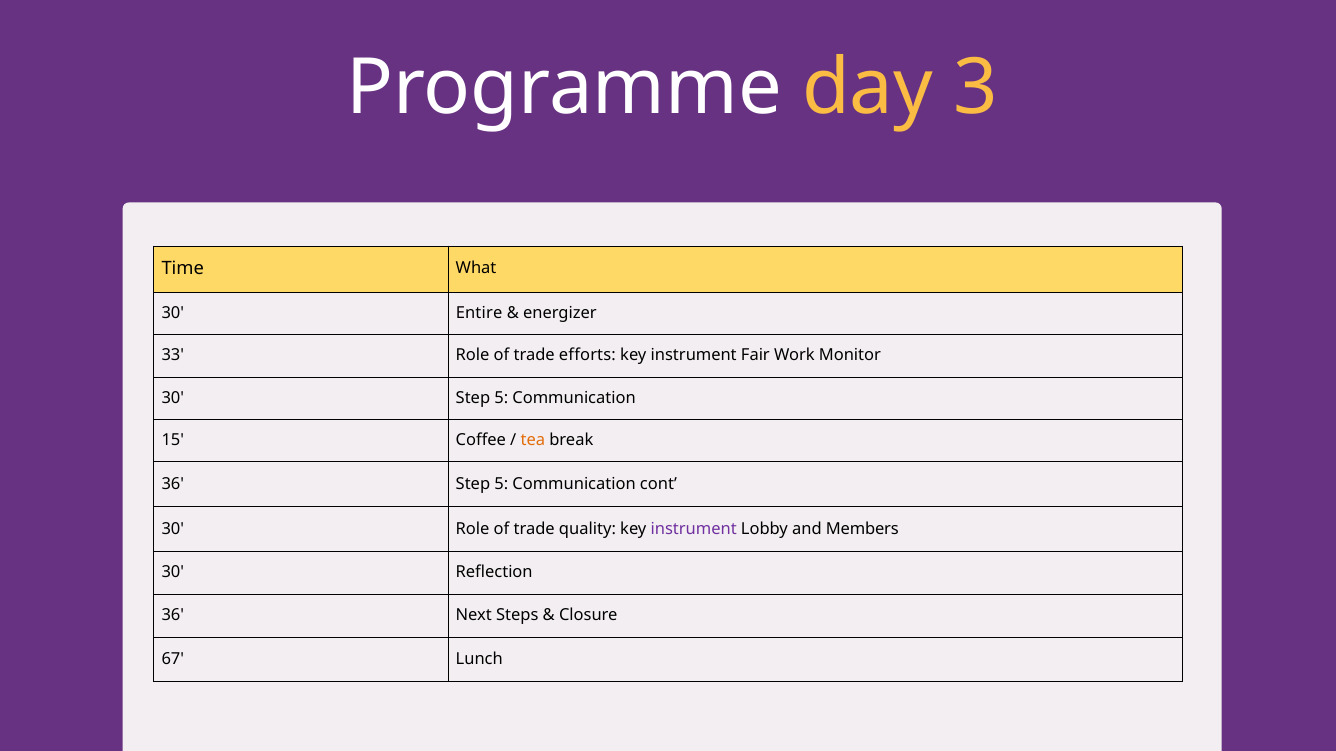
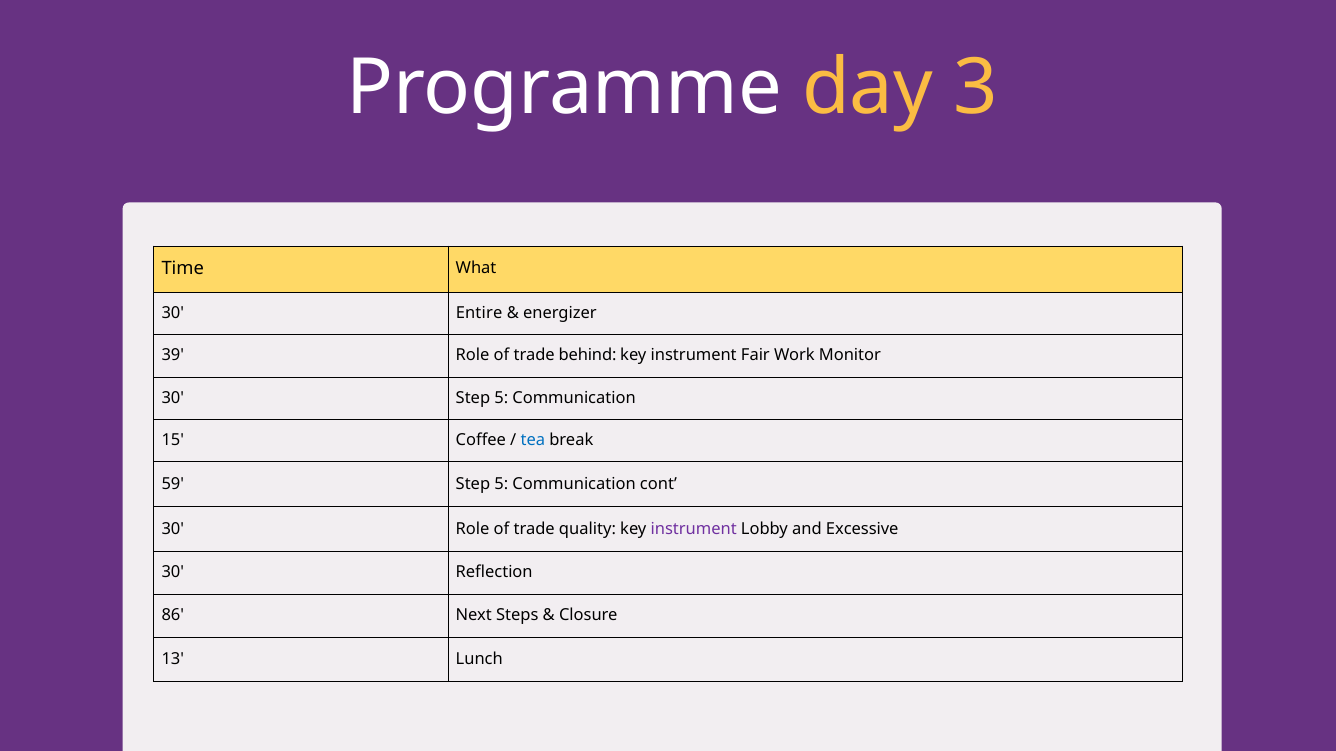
33: 33 -> 39
efforts: efforts -> behind
tea colour: orange -> blue
36 at (173, 484): 36 -> 59
Members: Members -> Excessive
36 at (173, 615): 36 -> 86
67: 67 -> 13
